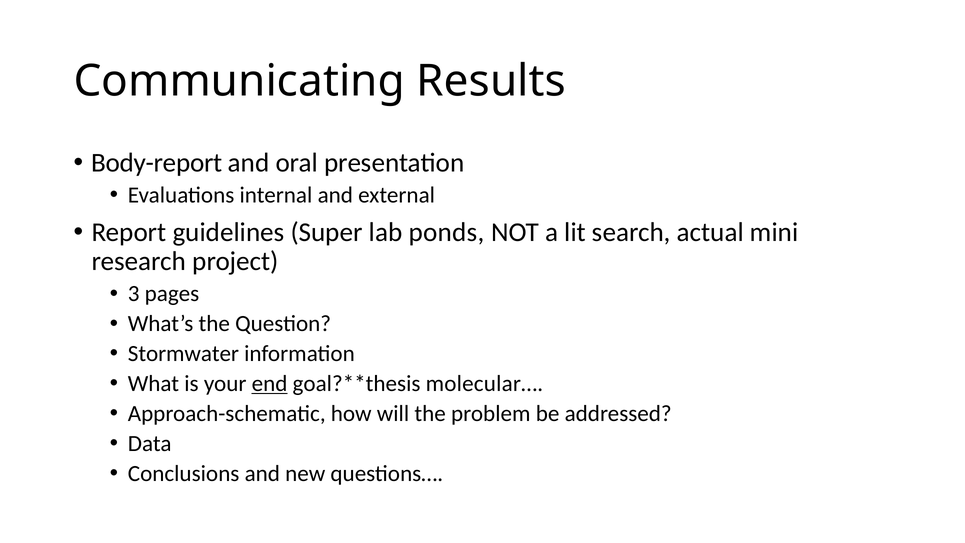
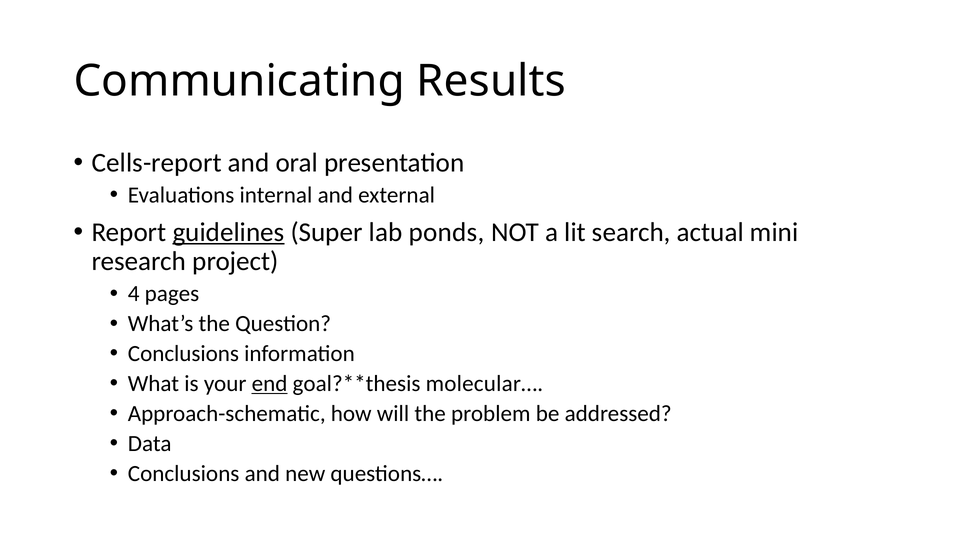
Body-report: Body-report -> Cells-report
guidelines underline: none -> present
3: 3 -> 4
Stormwater at (183, 354): Stormwater -> Conclusions
